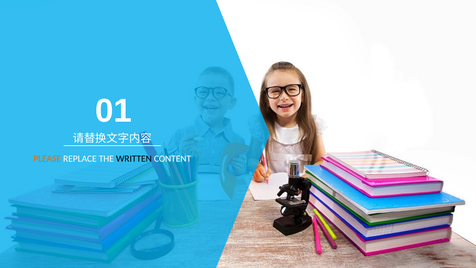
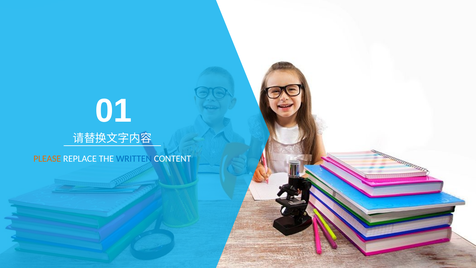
WRITTEN colour: black -> blue
